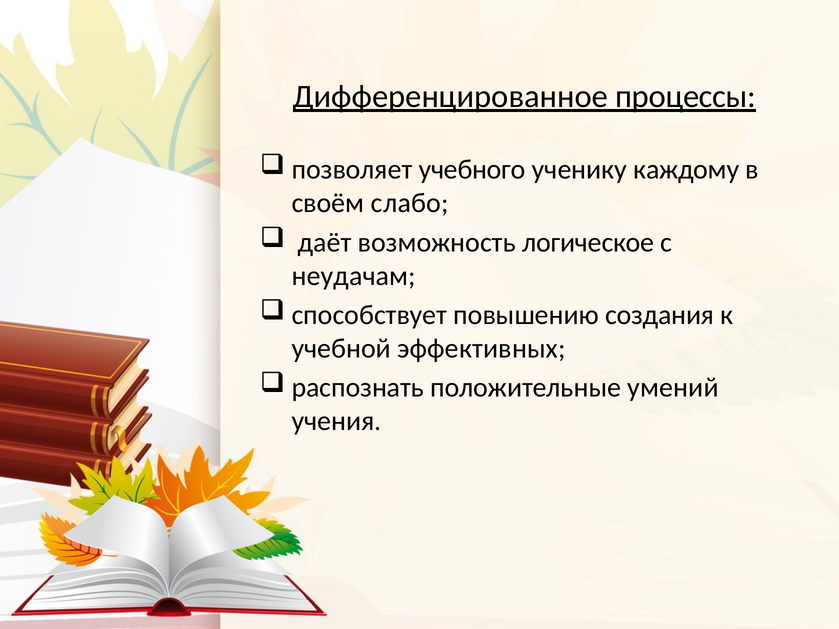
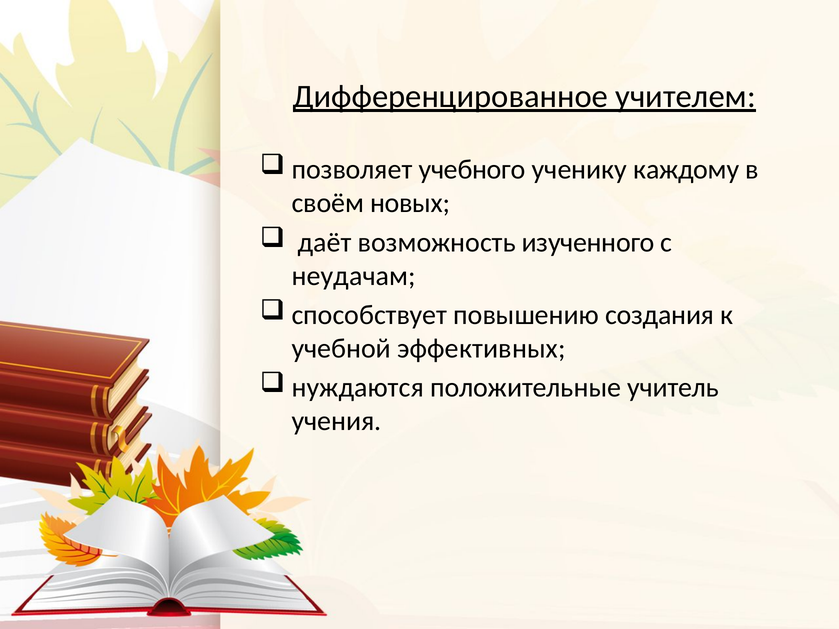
процессы: процессы -> учителем
слабо: слабо -> новых
логическое: логическое -> изученного
распознать: распознать -> нуждаются
умений: умений -> учитель
